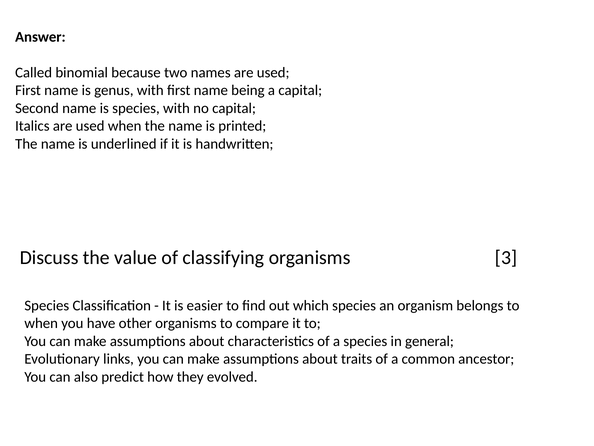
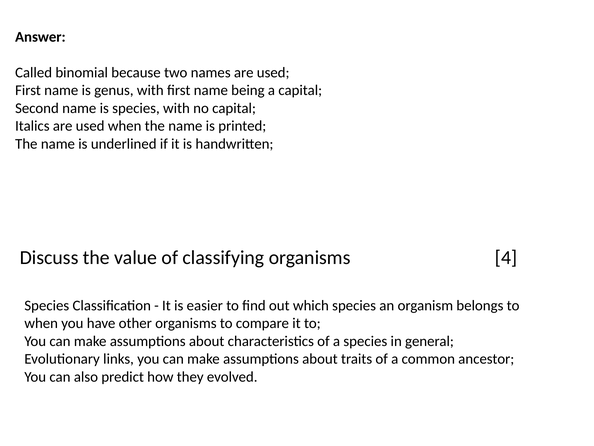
3: 3 -> 4
